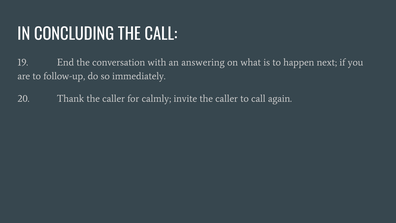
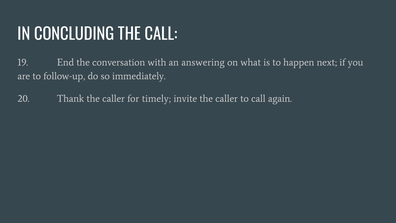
calmly: calmly -> timely
